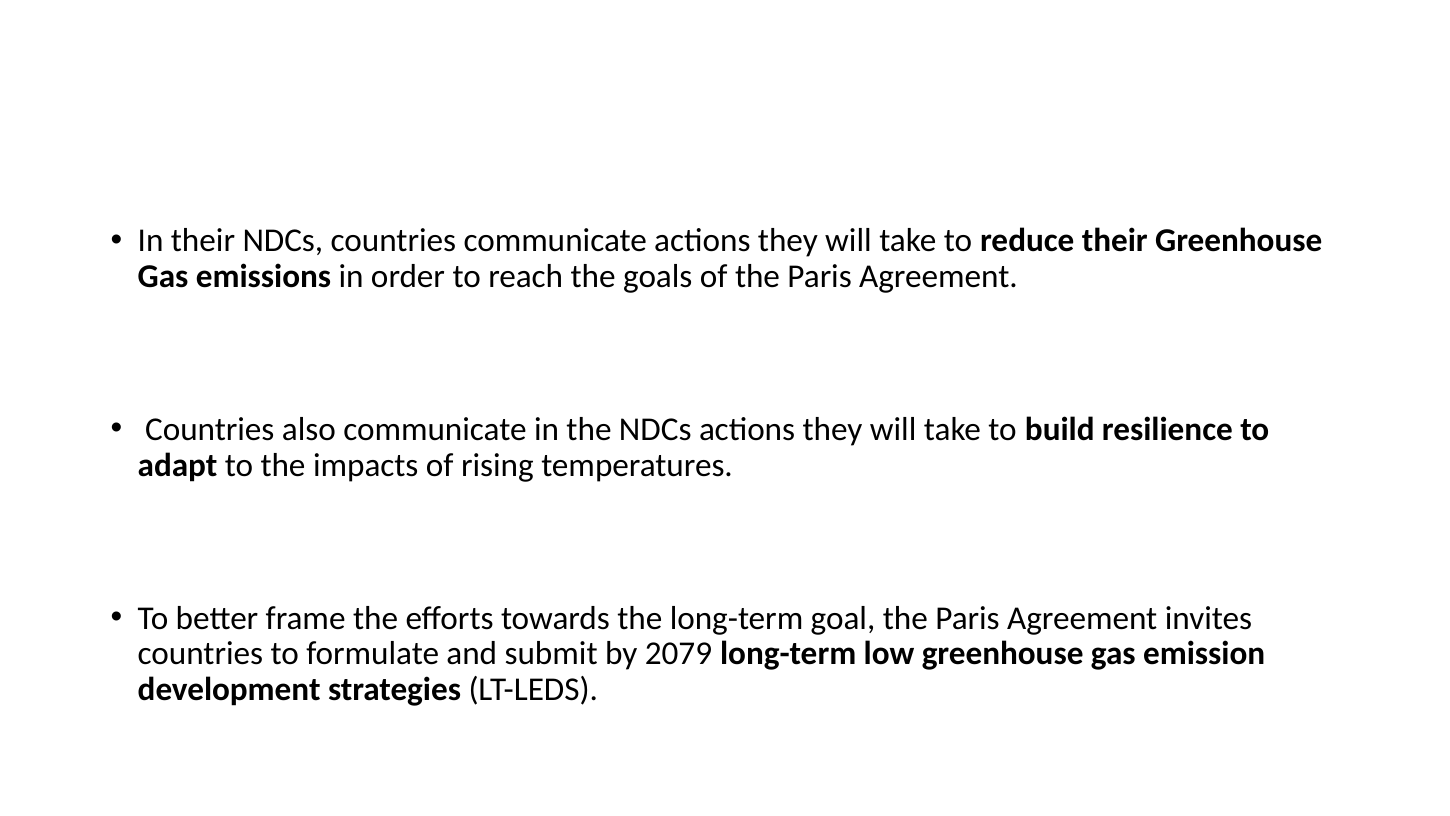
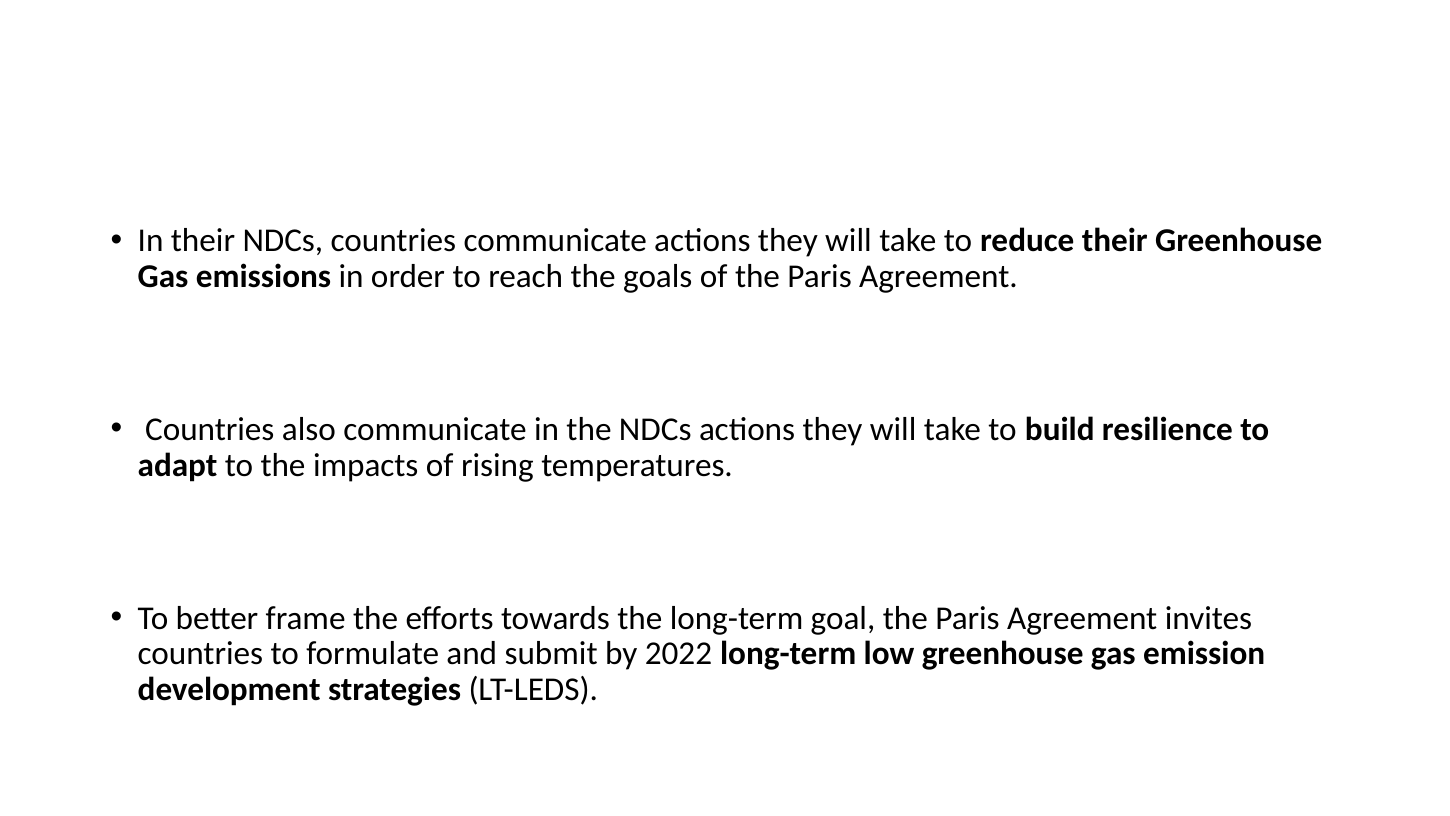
2079: 2079 -> 2022
